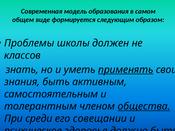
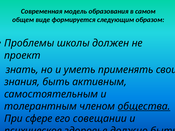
классов: классов -> проект
применять underline: present -> none
среди: среди -> сфере
